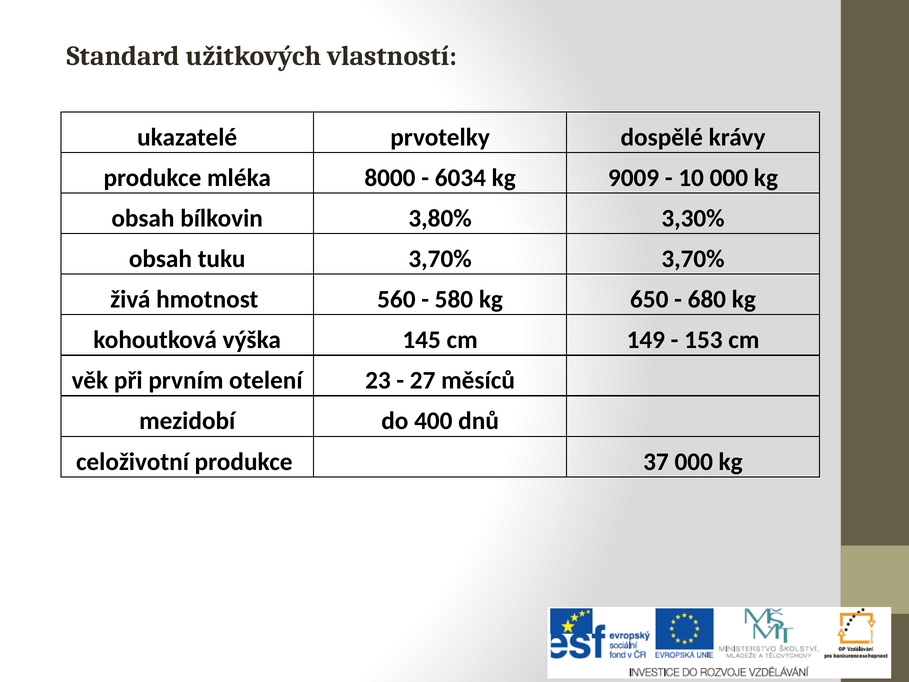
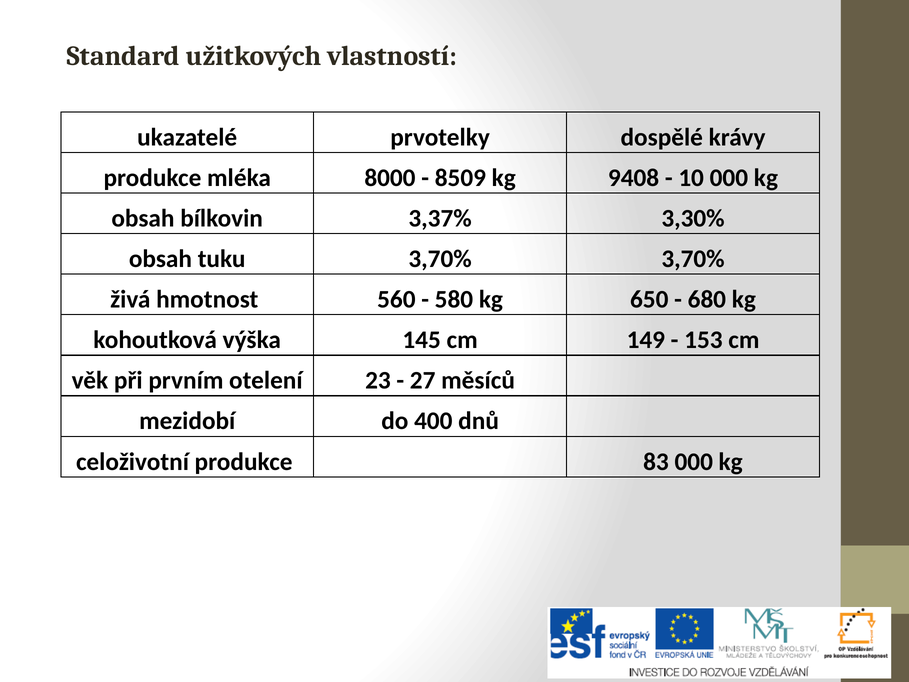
6034: 6034 -> 8509
9009: 9009 -> 9408
3,80%: 3,80% -> 3,37%
37: 37 -> 83
